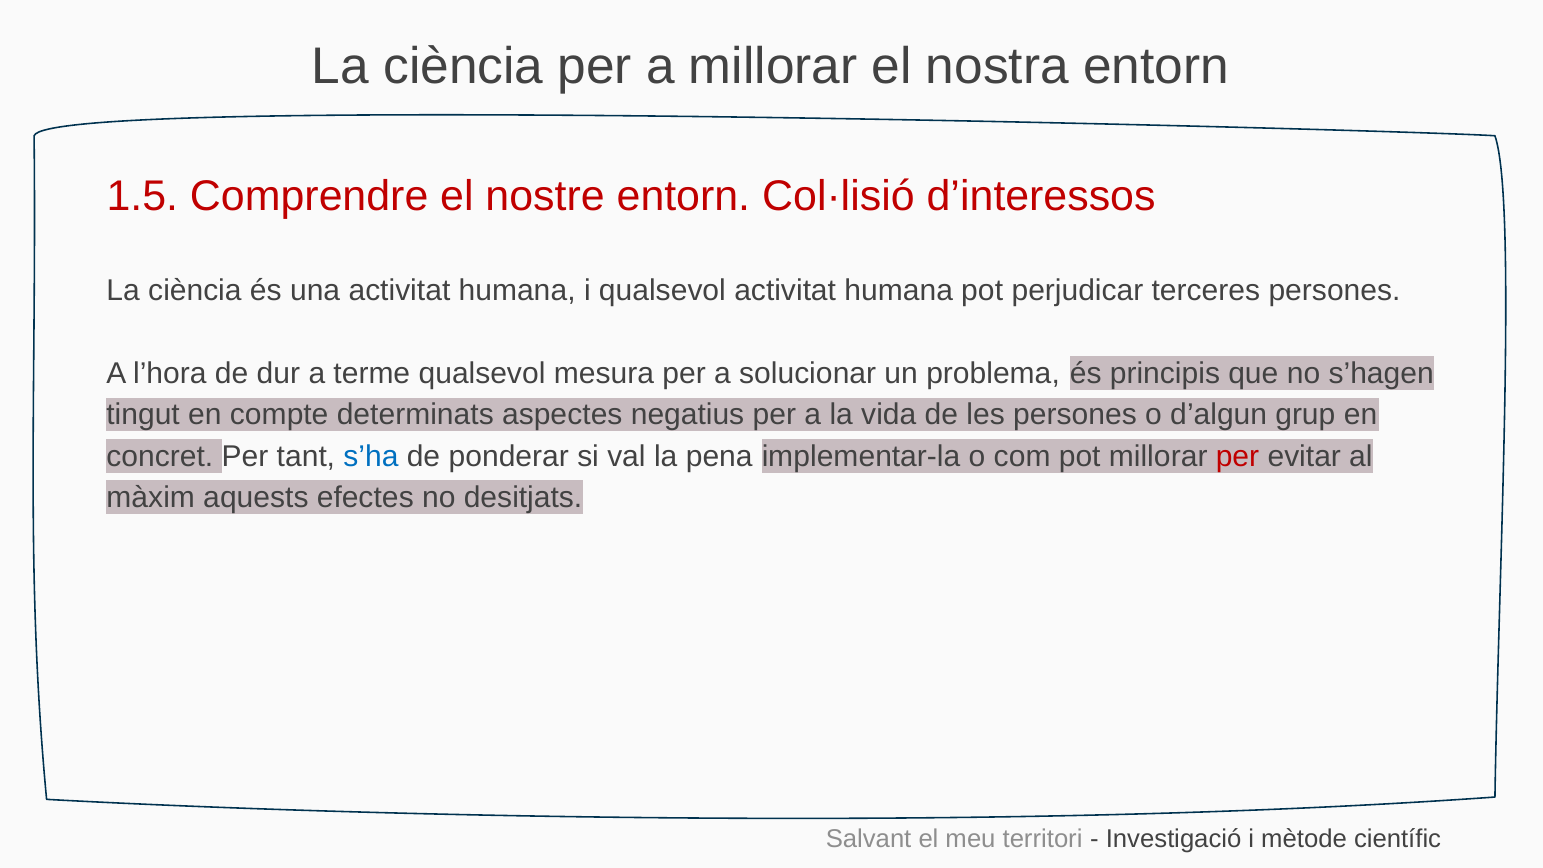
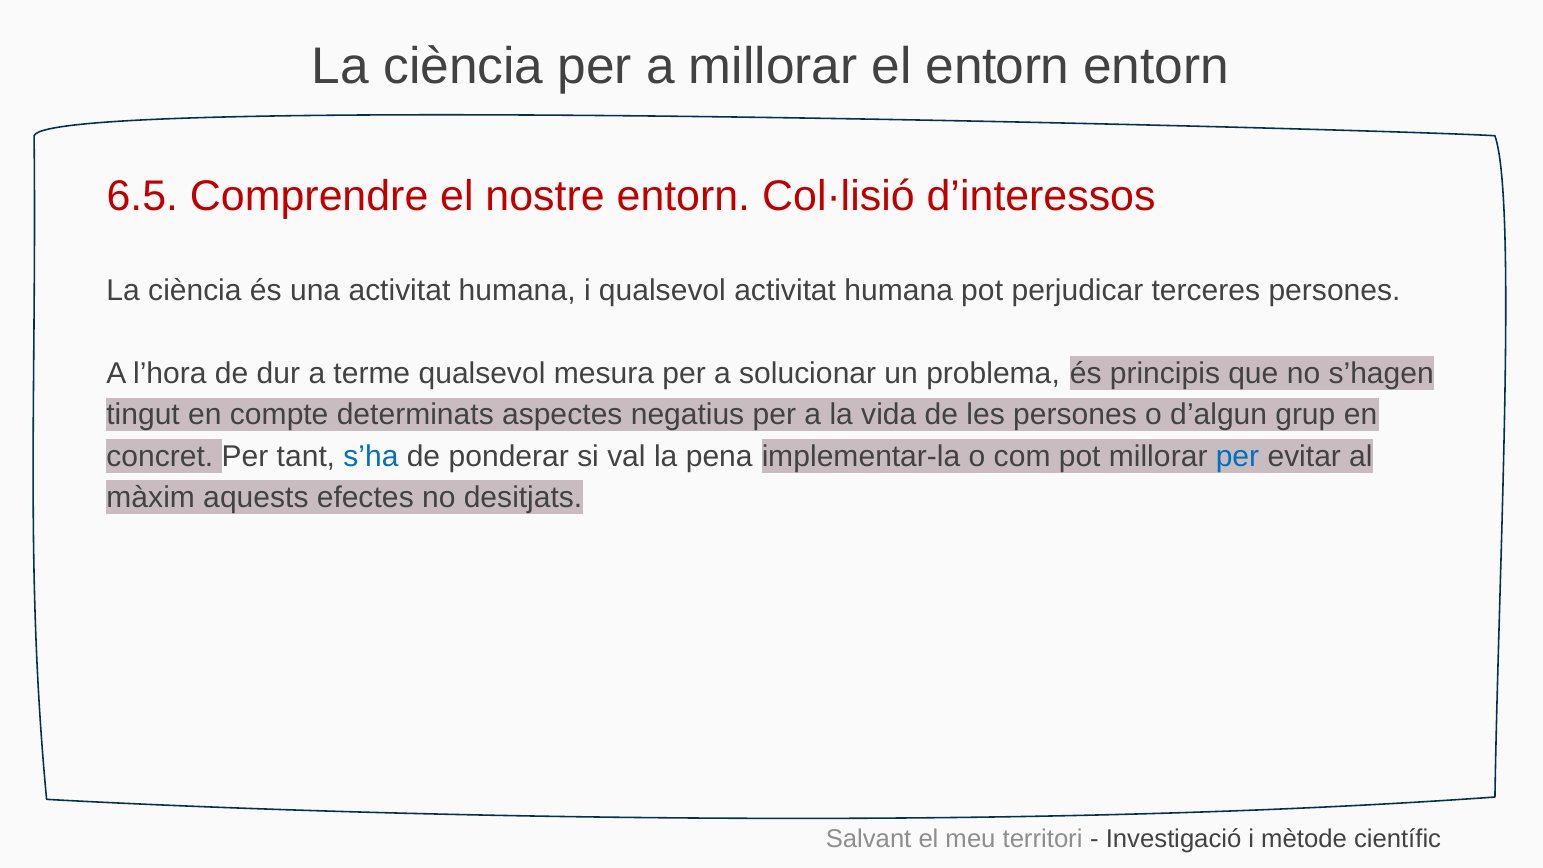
el nostra: nostra -> entorn
1.5: 1.5 -> 6.5
per at (1237, 456) colour: red -> blue
